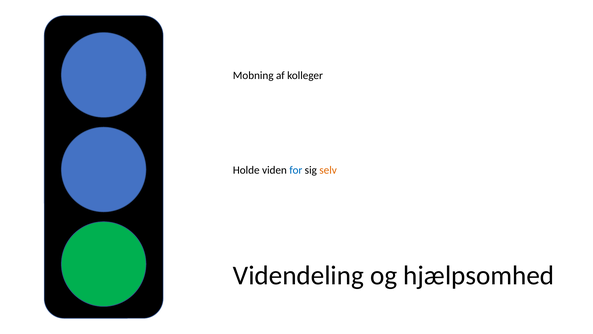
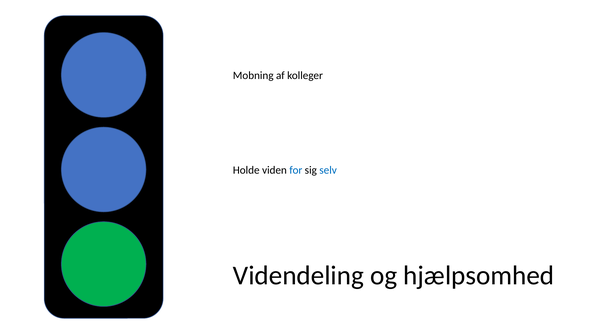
selv colour: orange -> blue
